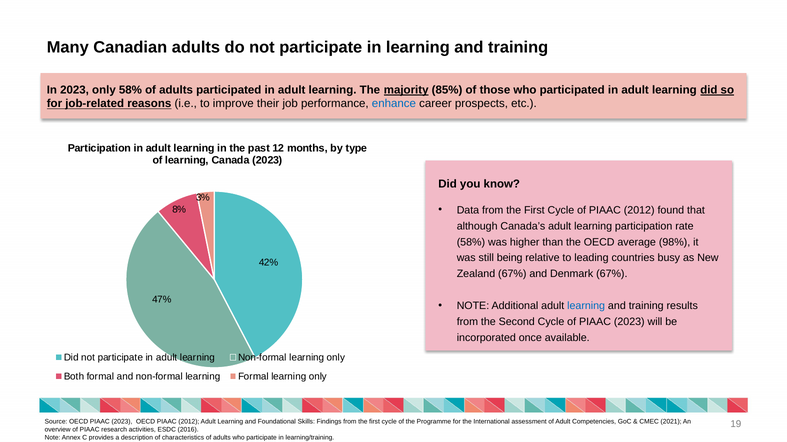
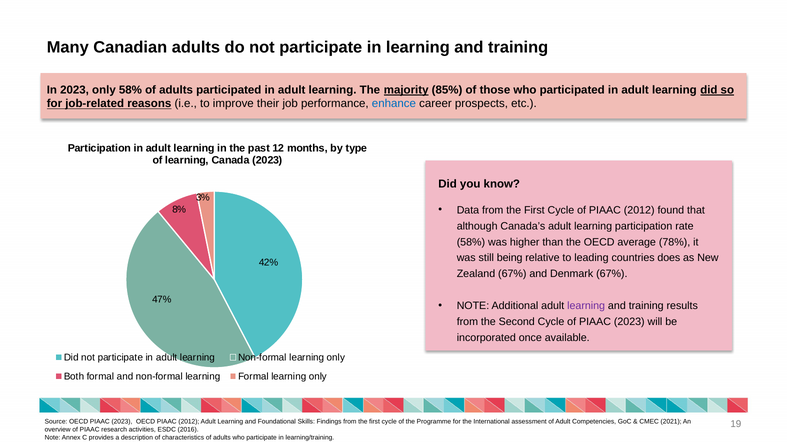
98%: 98% -> 78%
busy: busy -> does
learning at (586, 306) colour: blue -> purple
